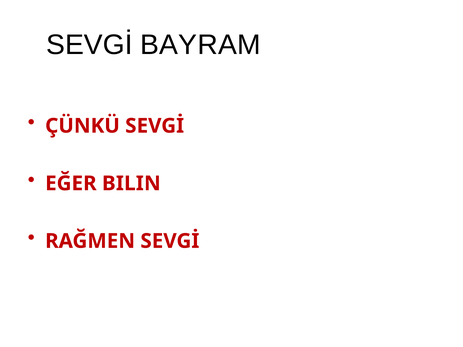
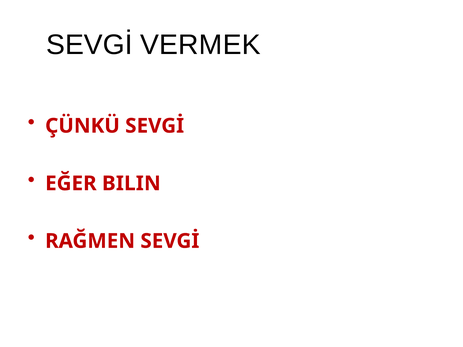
BAYRAM: BAYRAM -> VERMEK
